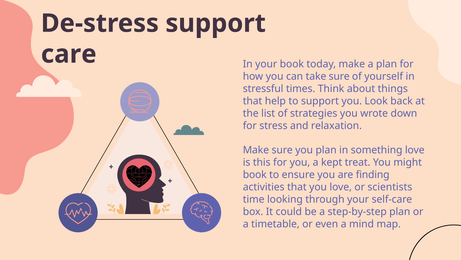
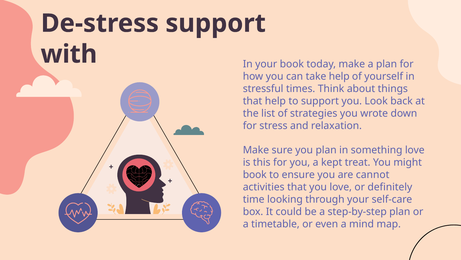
care: care -> with
take sure: sure -> help
finding: finding -> cannot
scientists: scientists -> definitely
